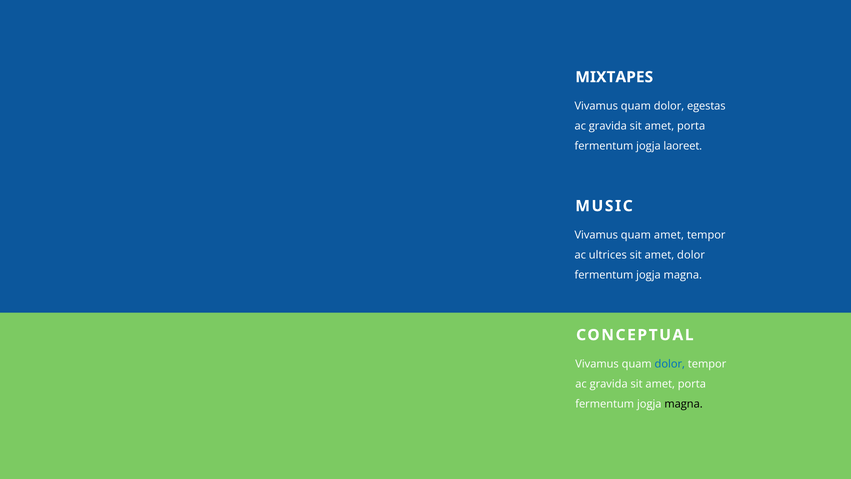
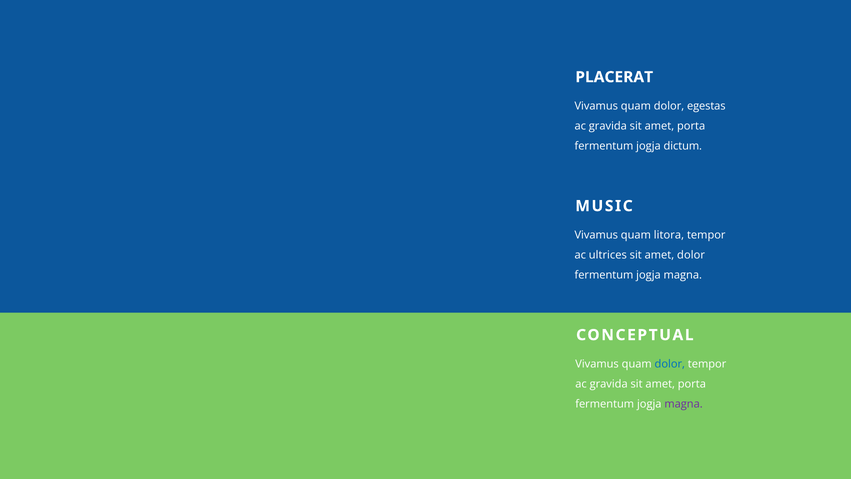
MIXTAPES: MIXTAPES -> PLACERAT
laoreet: laoreet -> dictum
quam amet: amet -> litora
magna at (684, 404) colour: black -> purple
